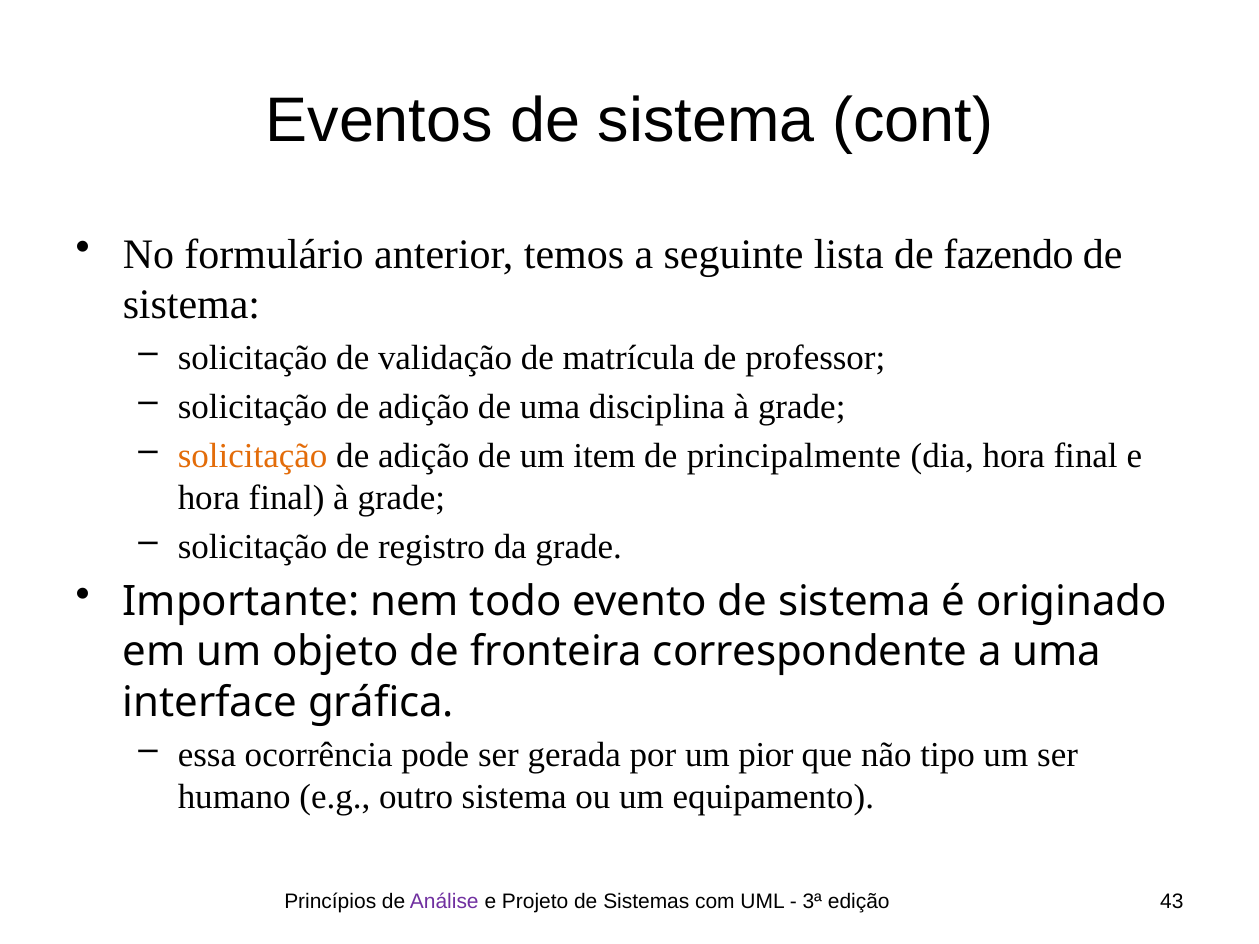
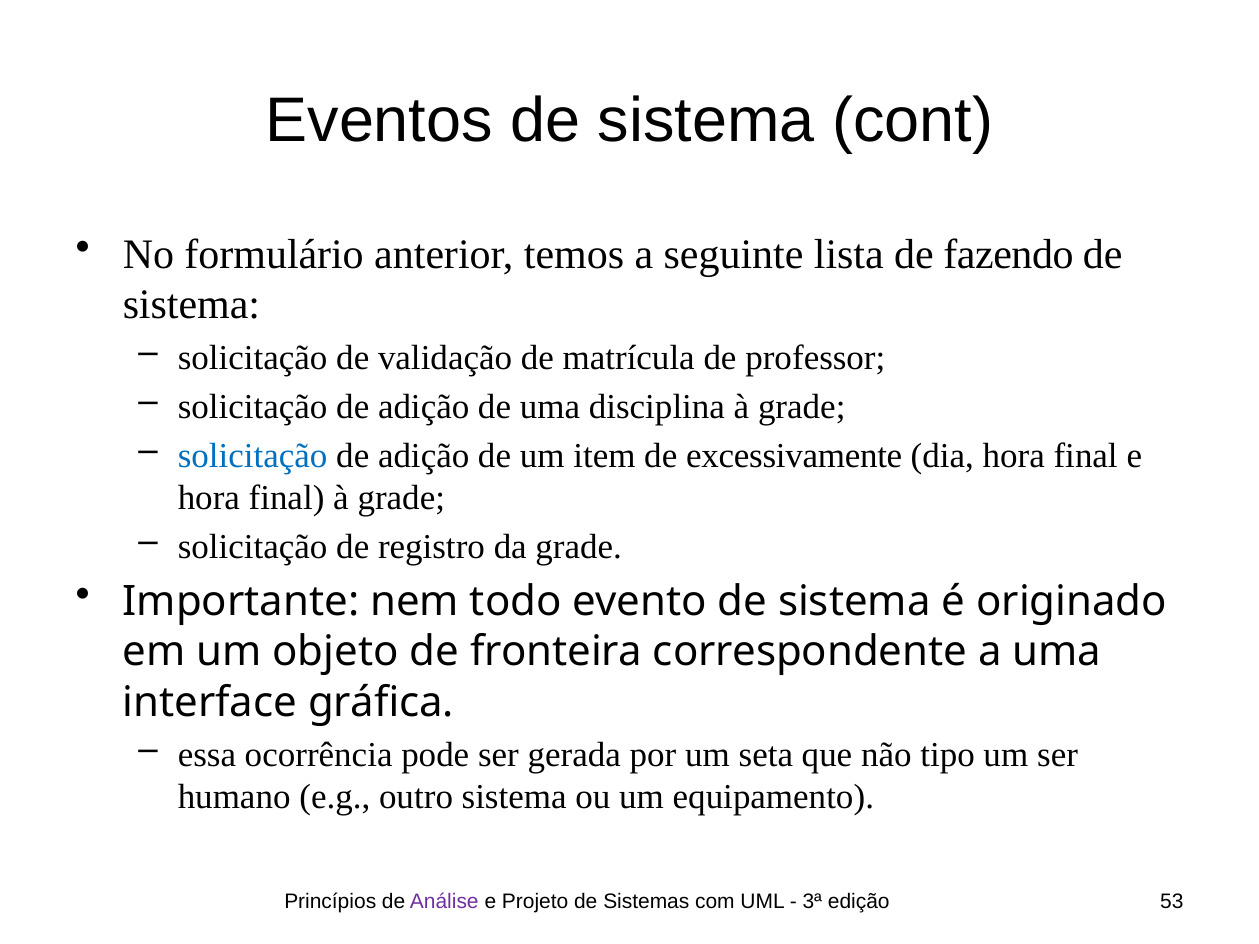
solicitação at (253, 456) colour: orange -> blue
principalmente: principalmente -> excessivamente
pior: pior -> seta
43: 43 -> 53
